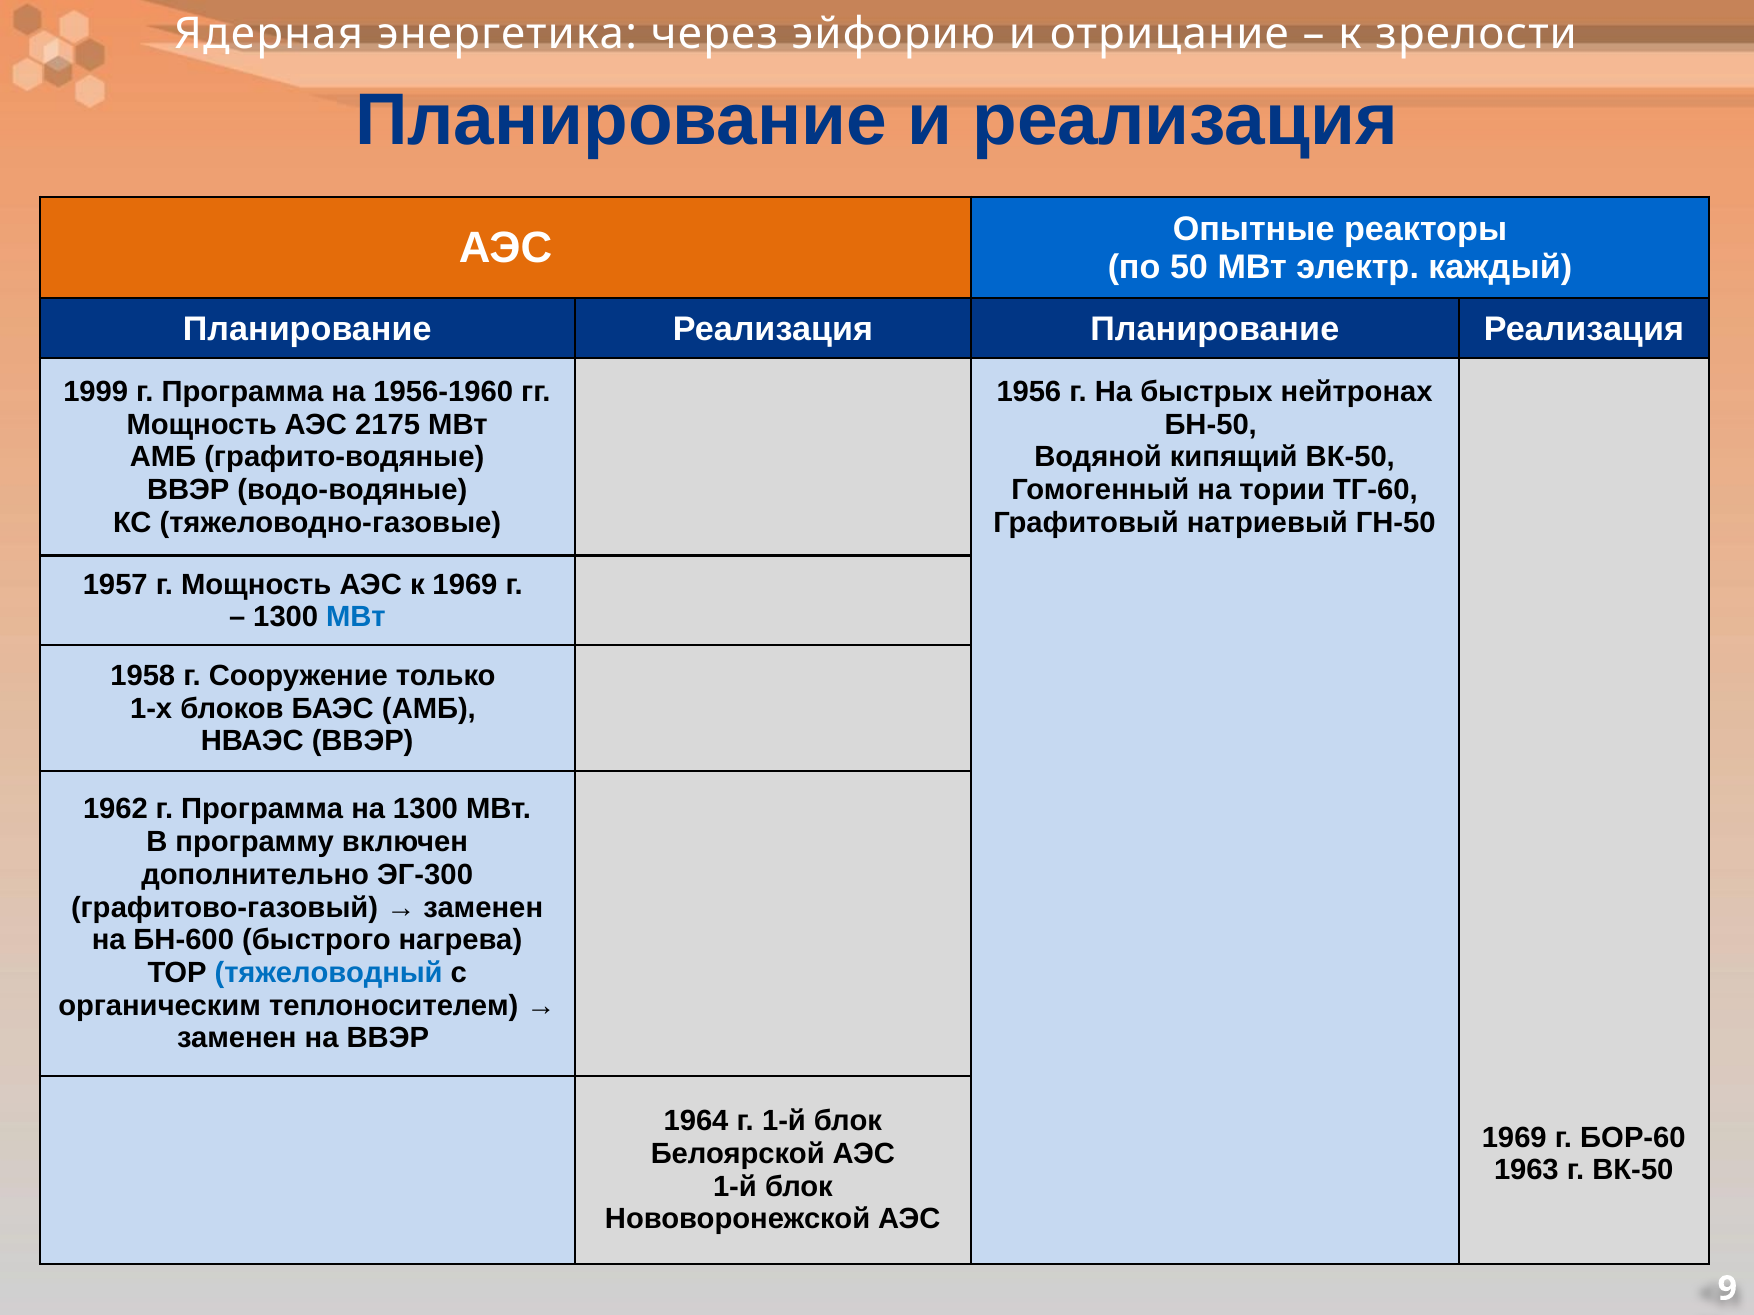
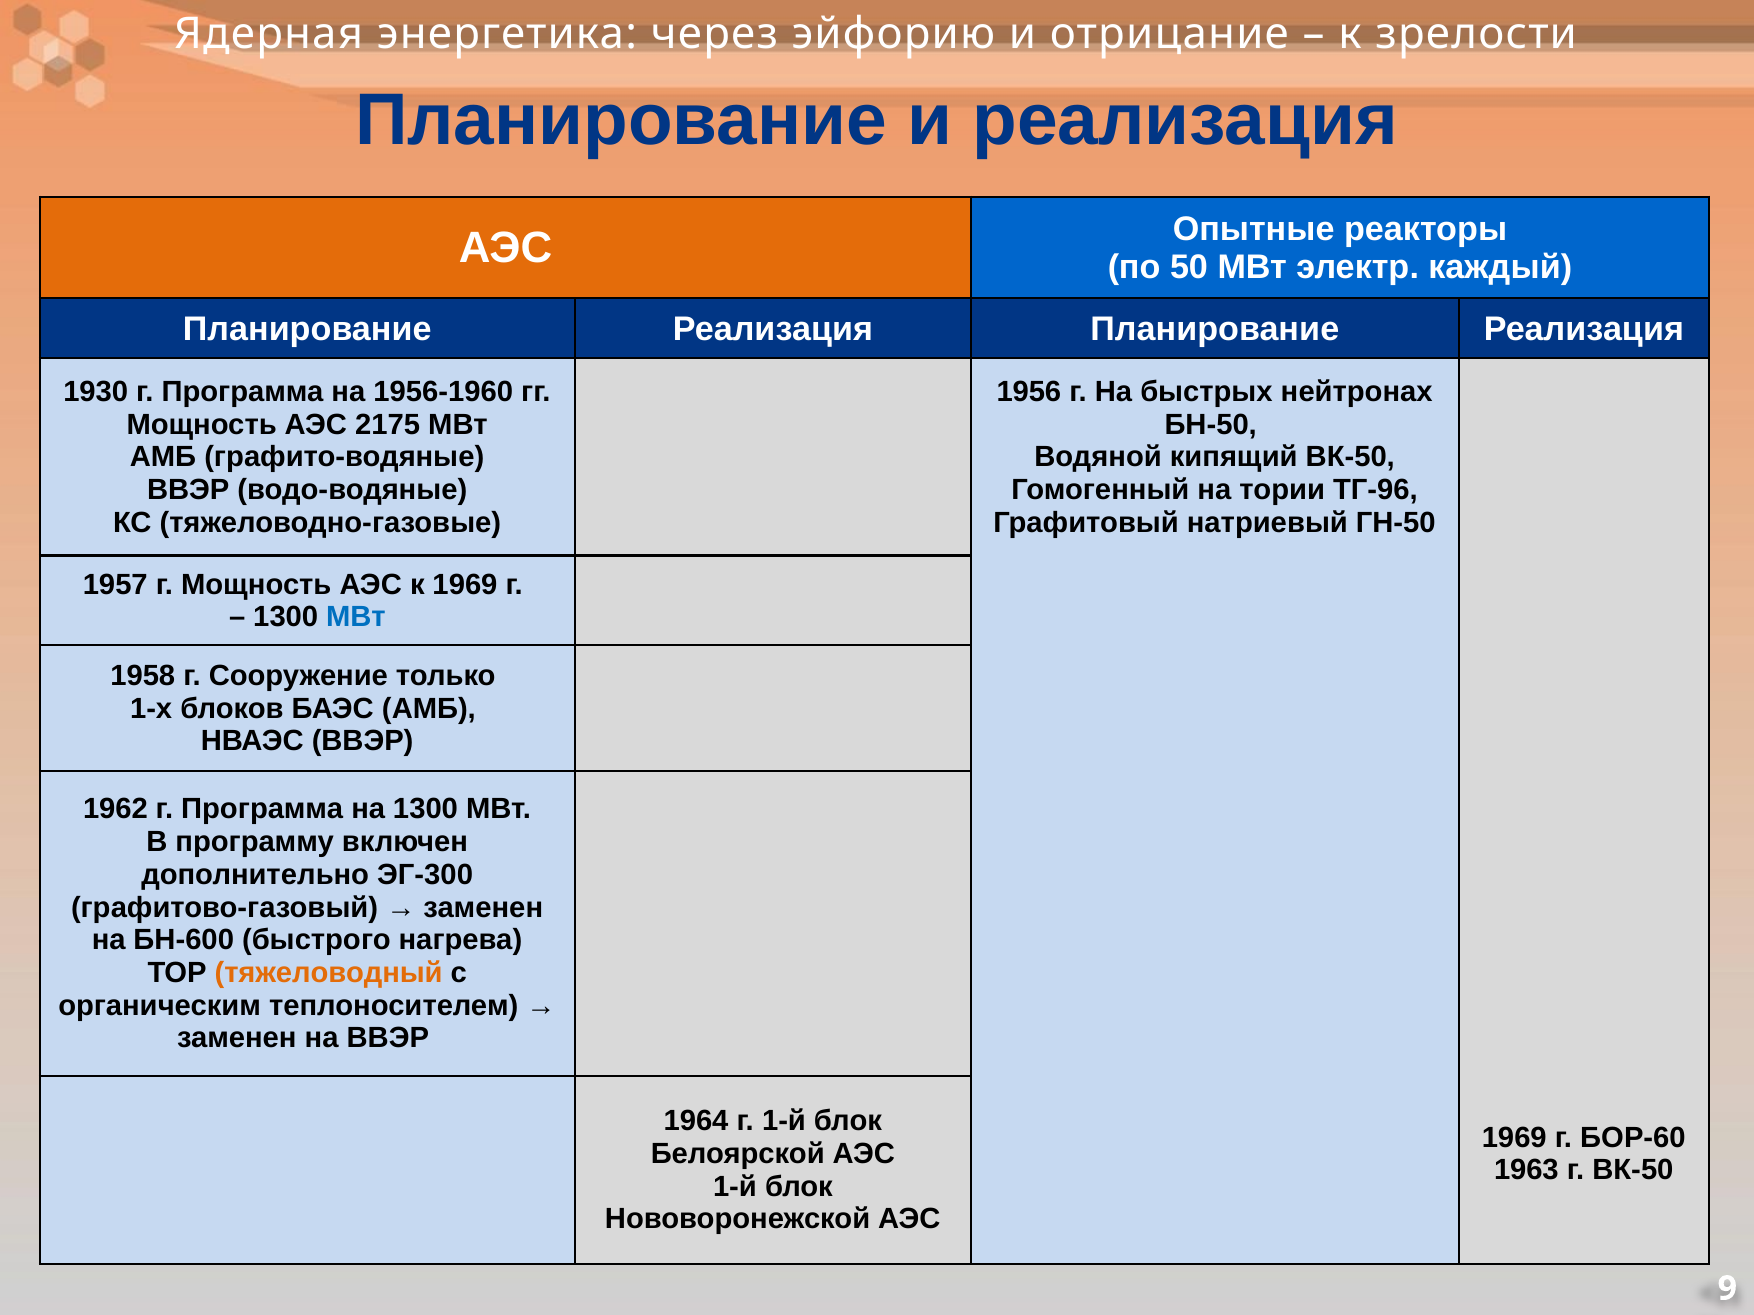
1999: 1999 -> 1930
ТГ-60: ТГ-60 -> ТГ-96
тяжеловодный colour: blue -> orange
